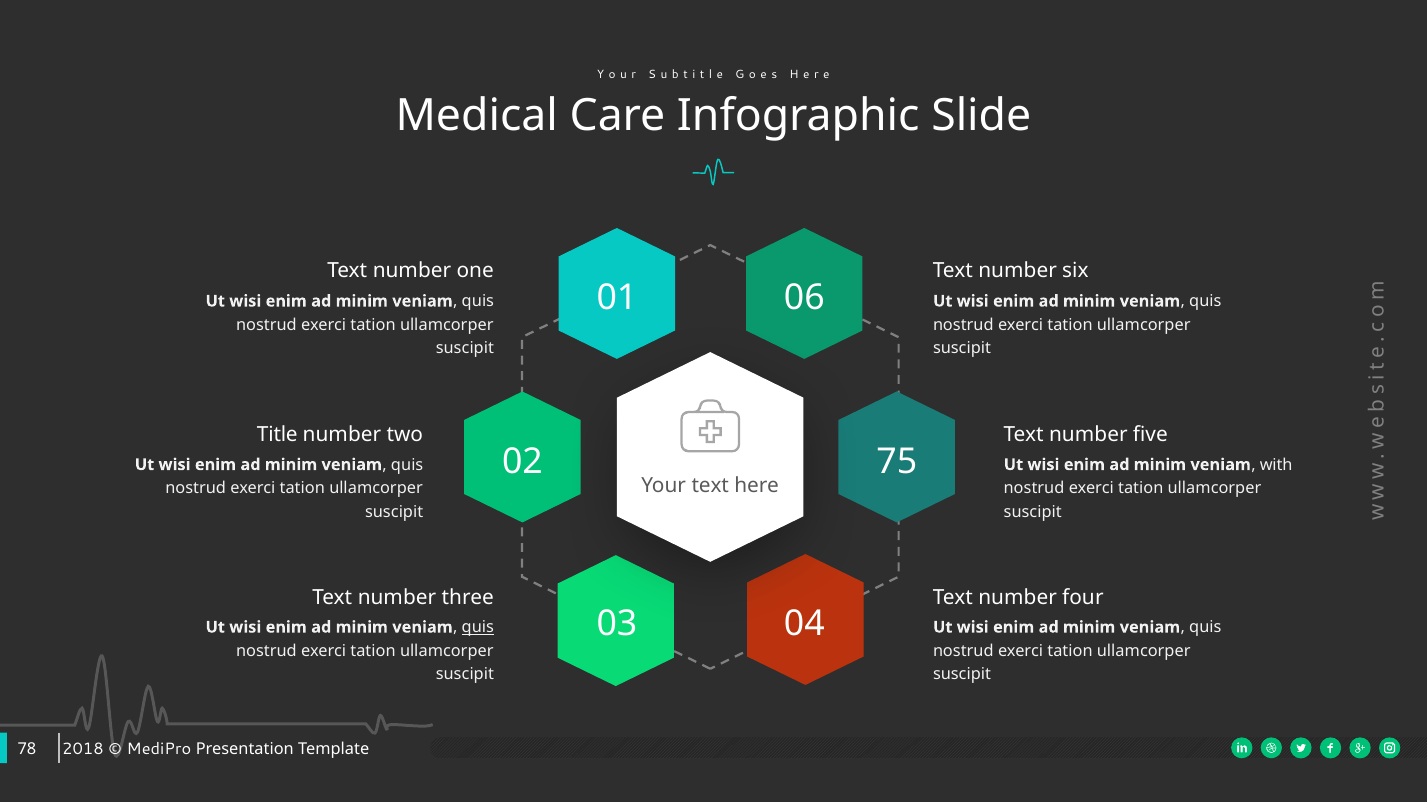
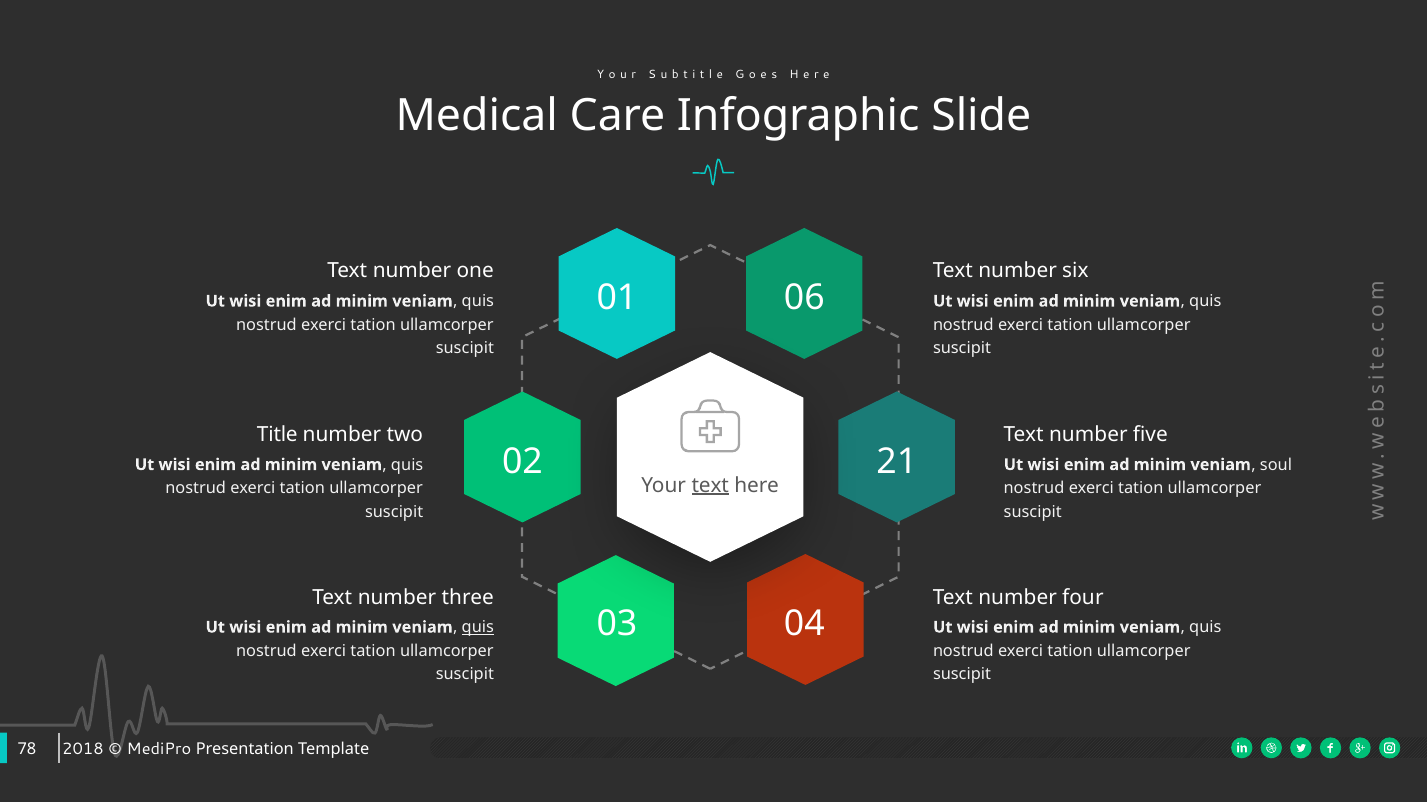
75: 75 -> 21
with: with -> soul
text at (710, 486) underline: none -> present
